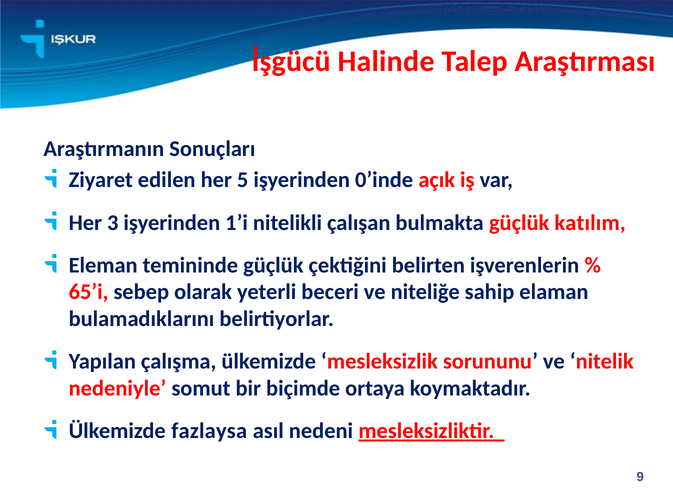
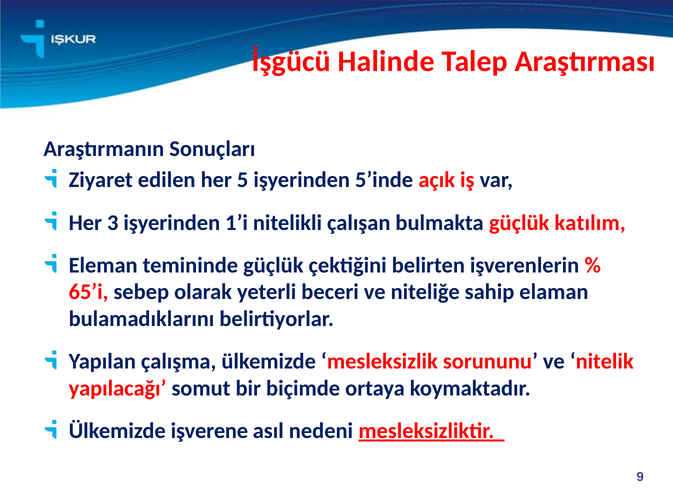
0’inde: 0’inde -> 5’inde
nedeniyle: nedeniyle -> yapılacağı
fazlaysa: fazlaysa -> işverene
